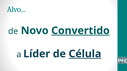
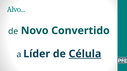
Convertido underline: present -> none
